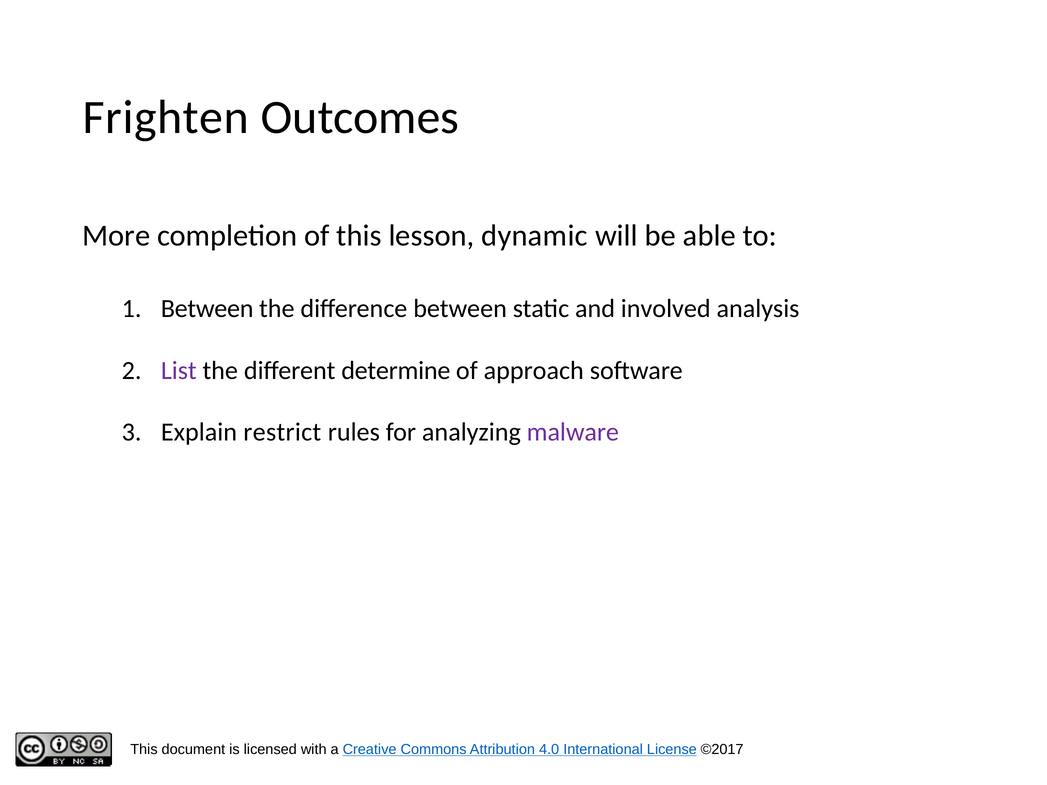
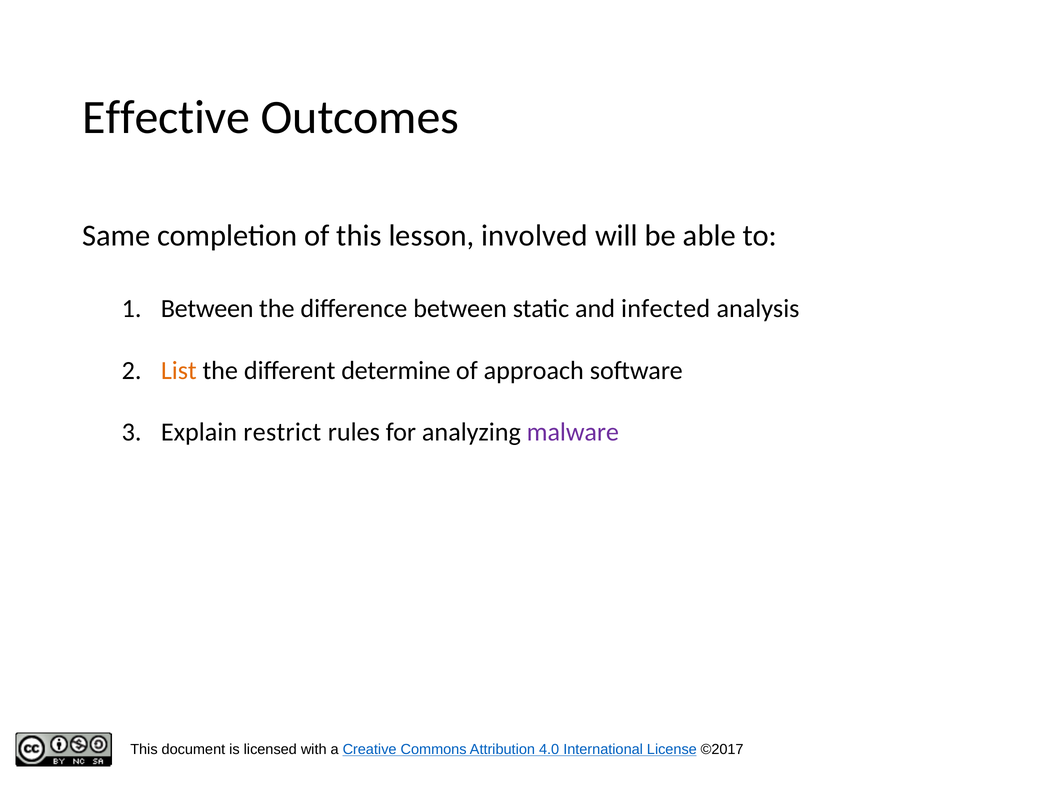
Frighten: Frighten -> Effective
More: More -> Same
dynamic: dynamic -> involved
involved: involved -> infected
List colour: purple -> orange
